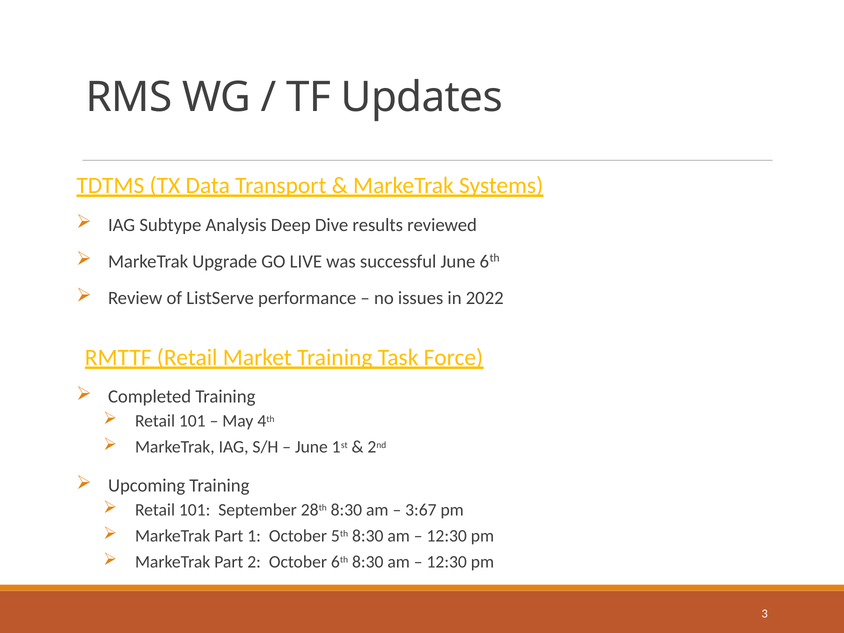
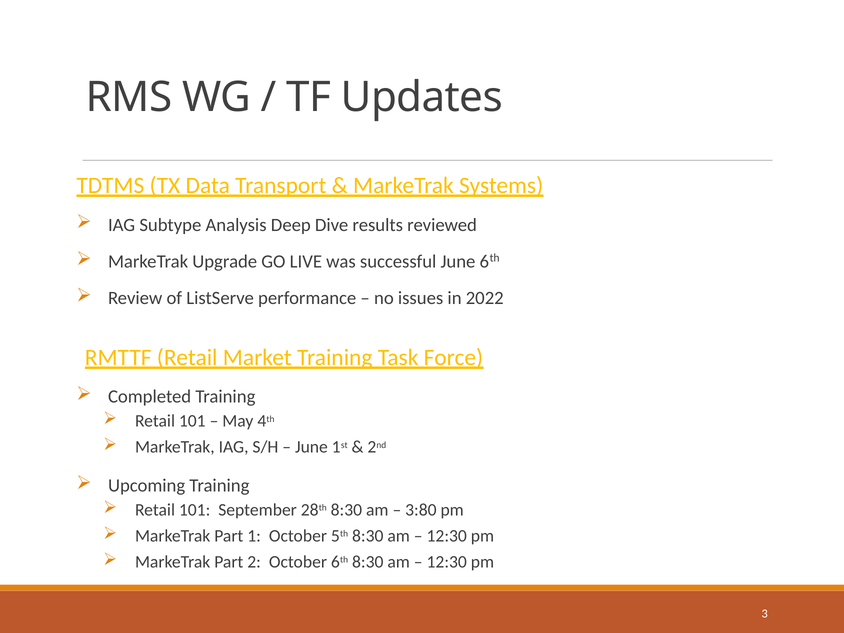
3:67: 3:67 -> 3:80
